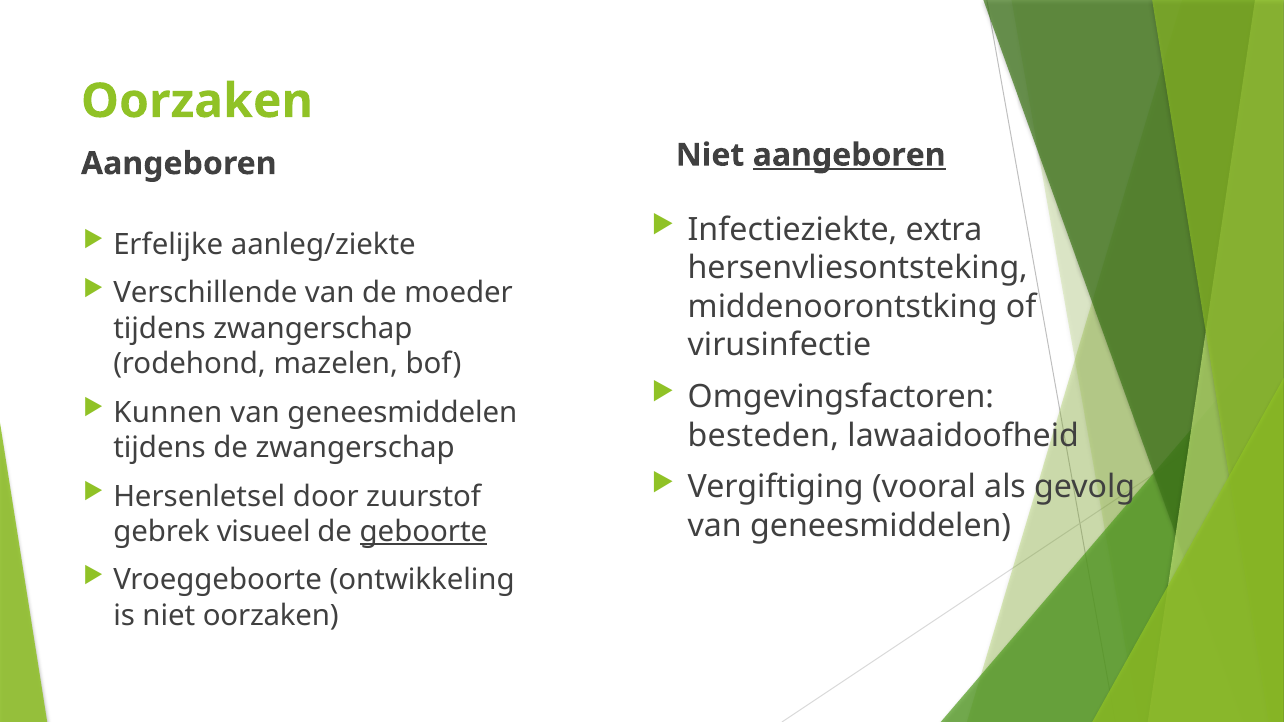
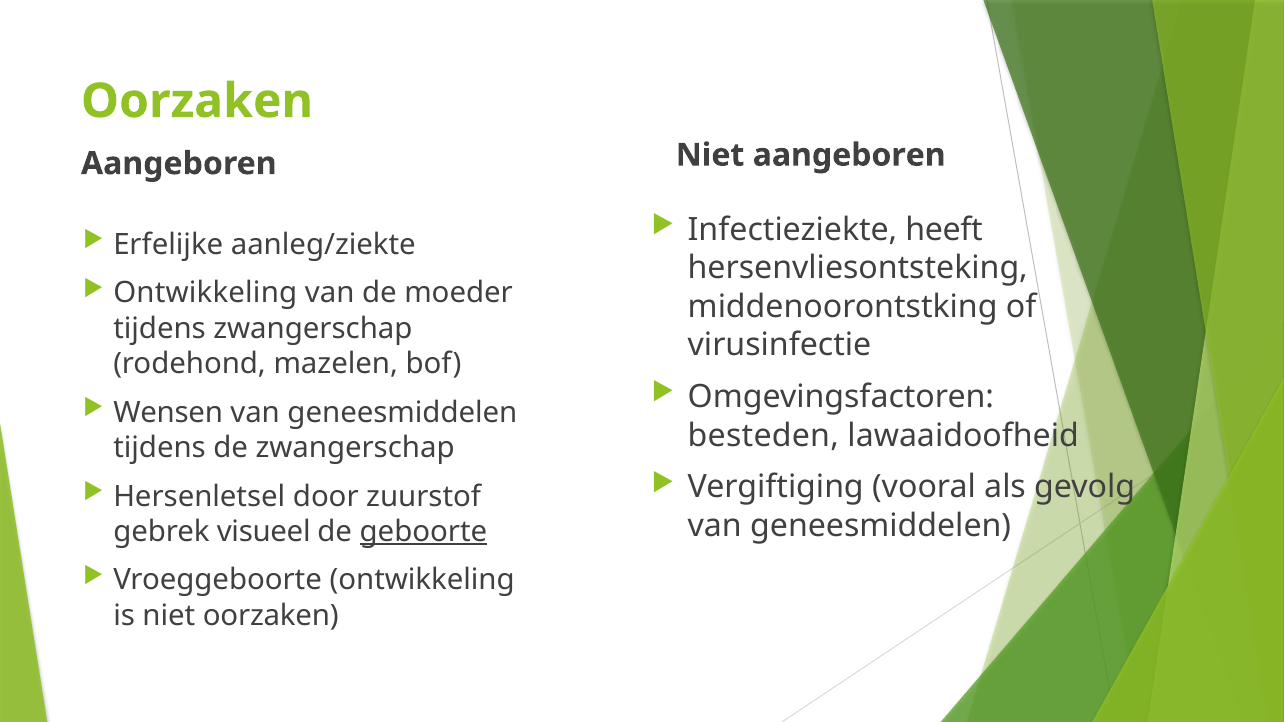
aangeboren at (849, 155) underline: present -> none
extra: extra -> heeft
Verschillende at (205, 293): Verschillende -> Ontwikkeling
Kunnen: Kunnen -> Wensen
